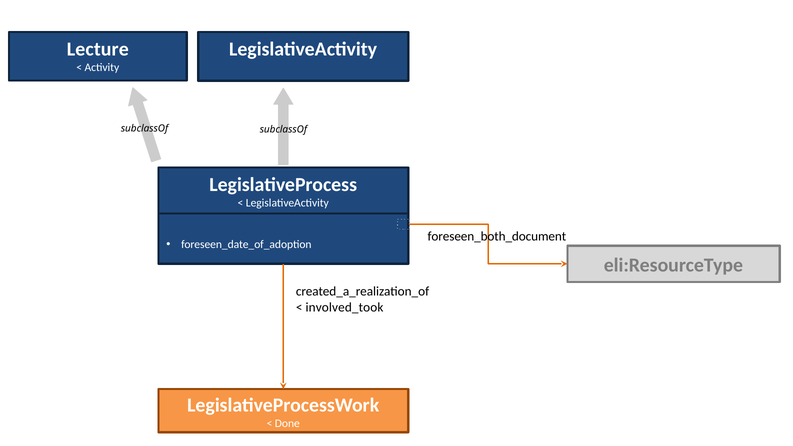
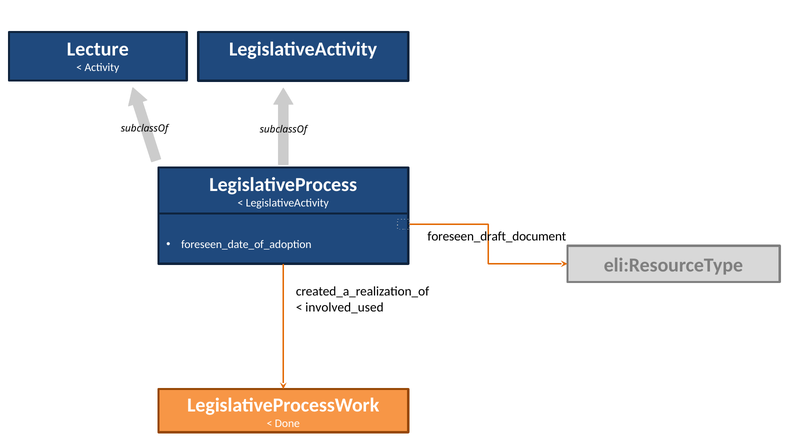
foreseen_both_document: foreseen_both_document -> foreseen_draft_document
involved_took: involved_took -> involved_used
